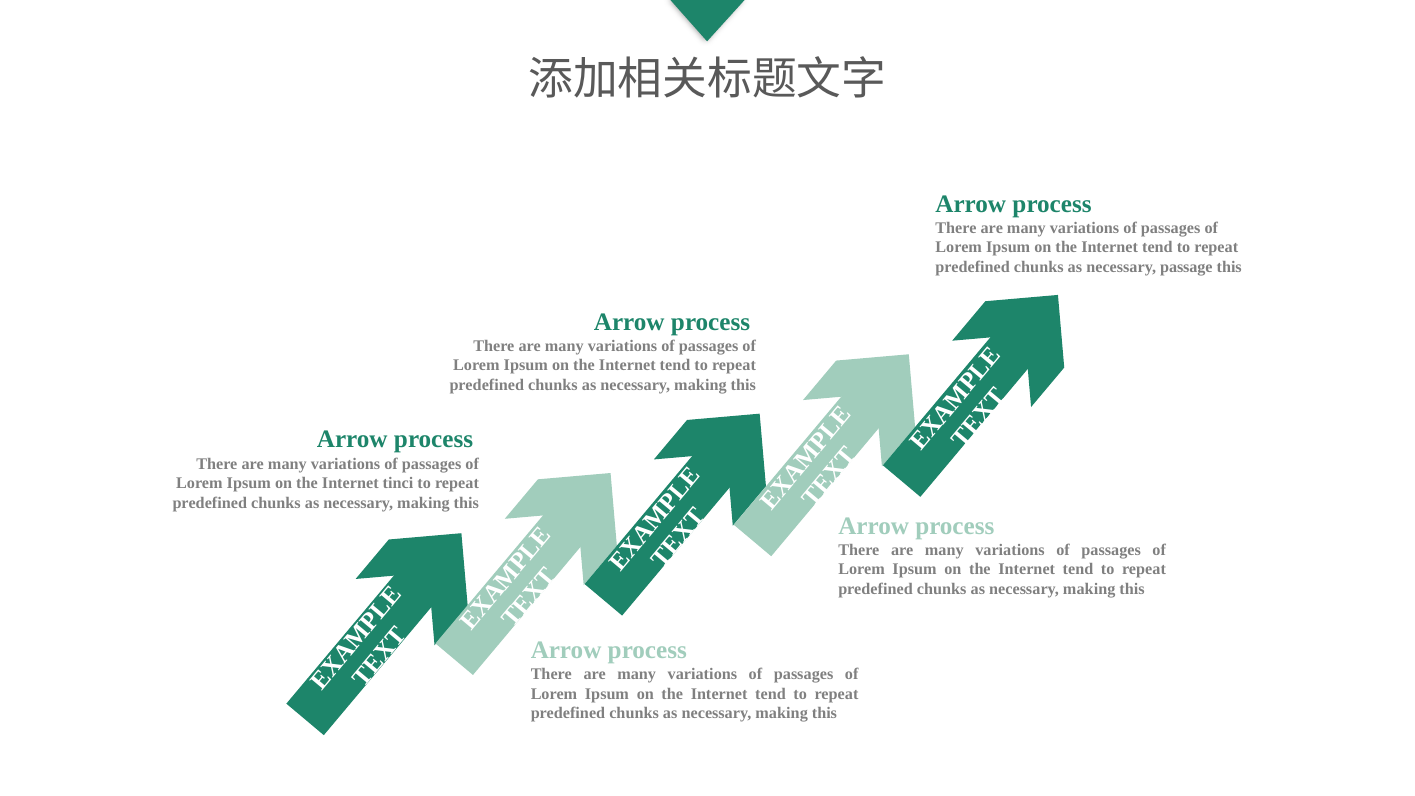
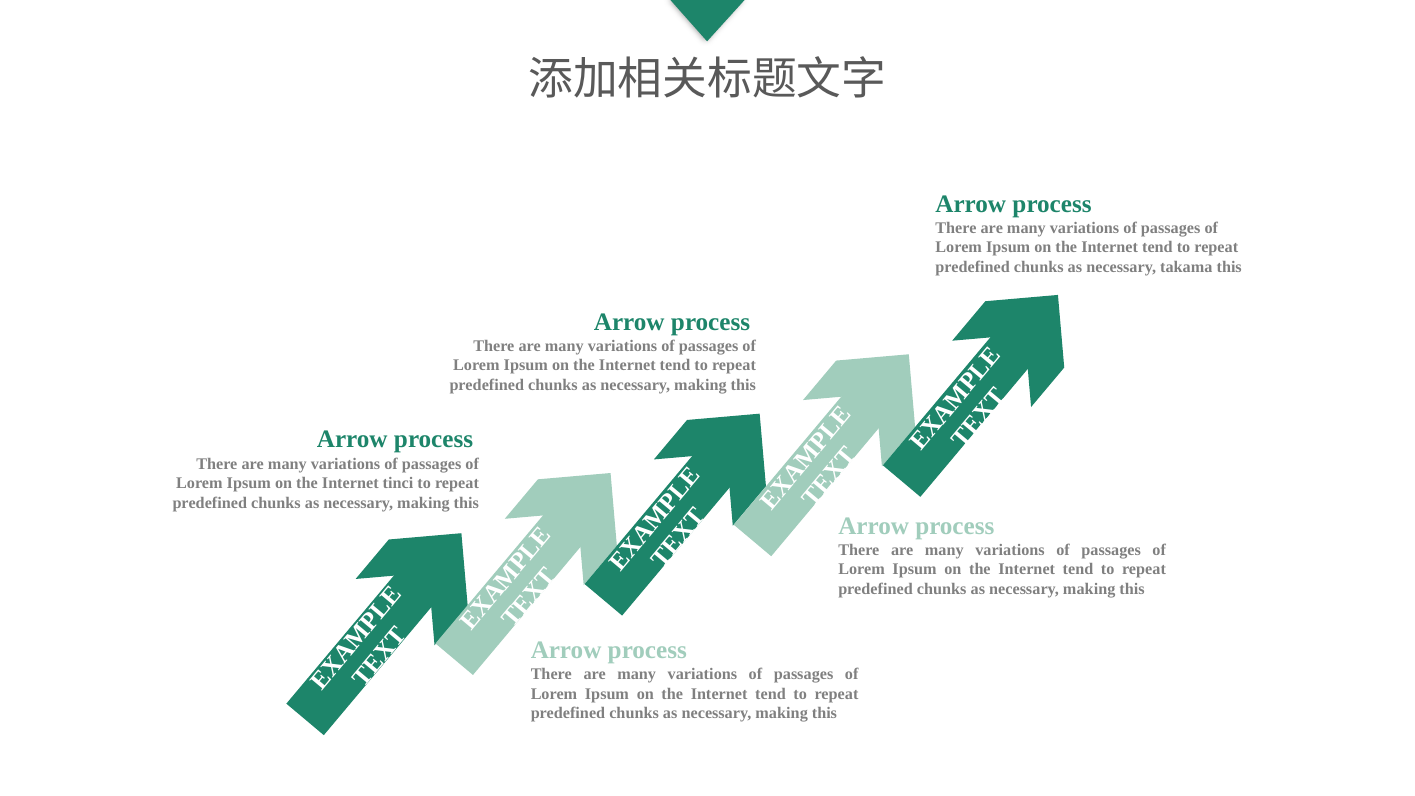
passage: passage -> takama
